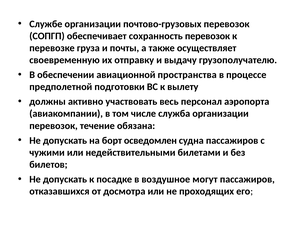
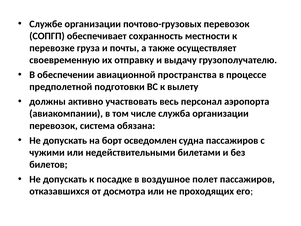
сохранность перевозок: перевозок -> местности
течение: течение -> система
могут: могут -> полет
